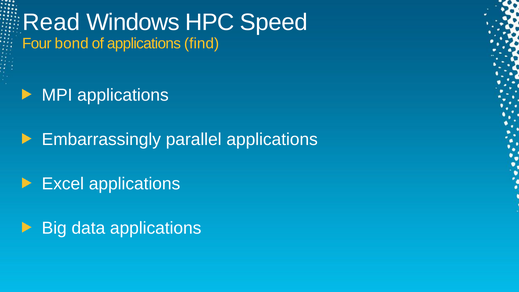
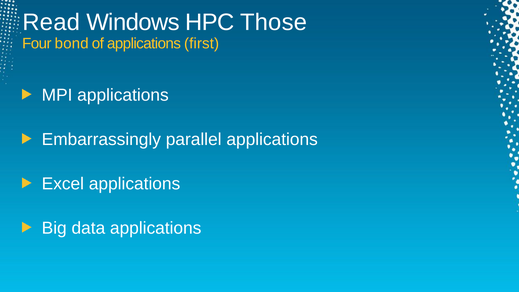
Speed: Speed -> Those
find: find -> first
